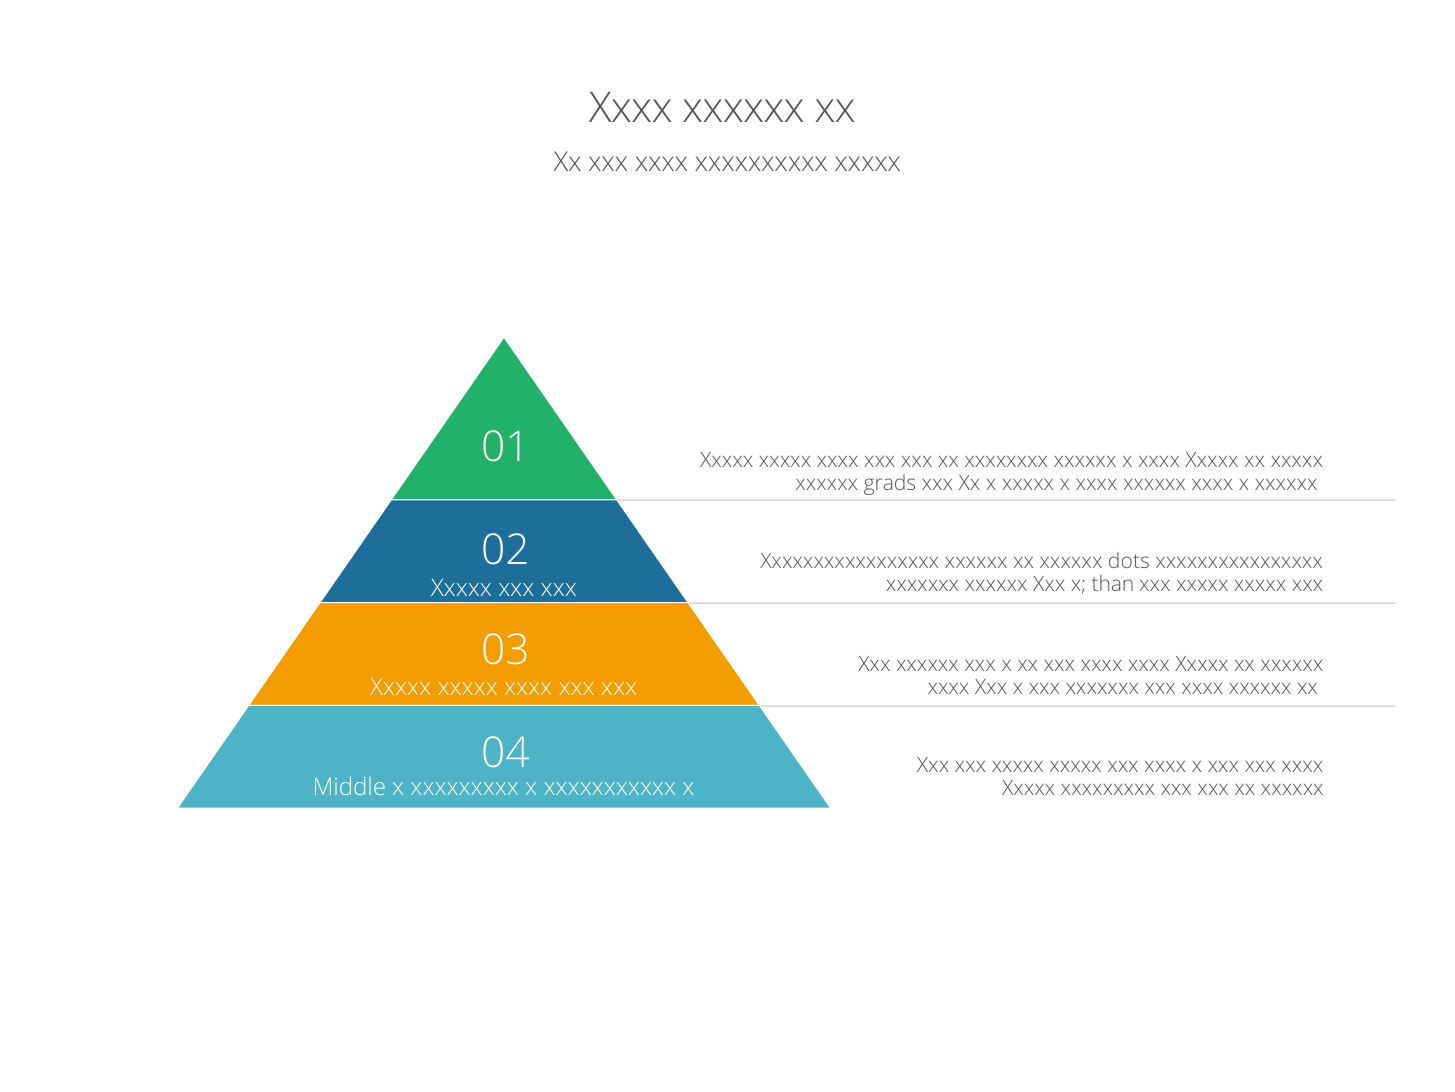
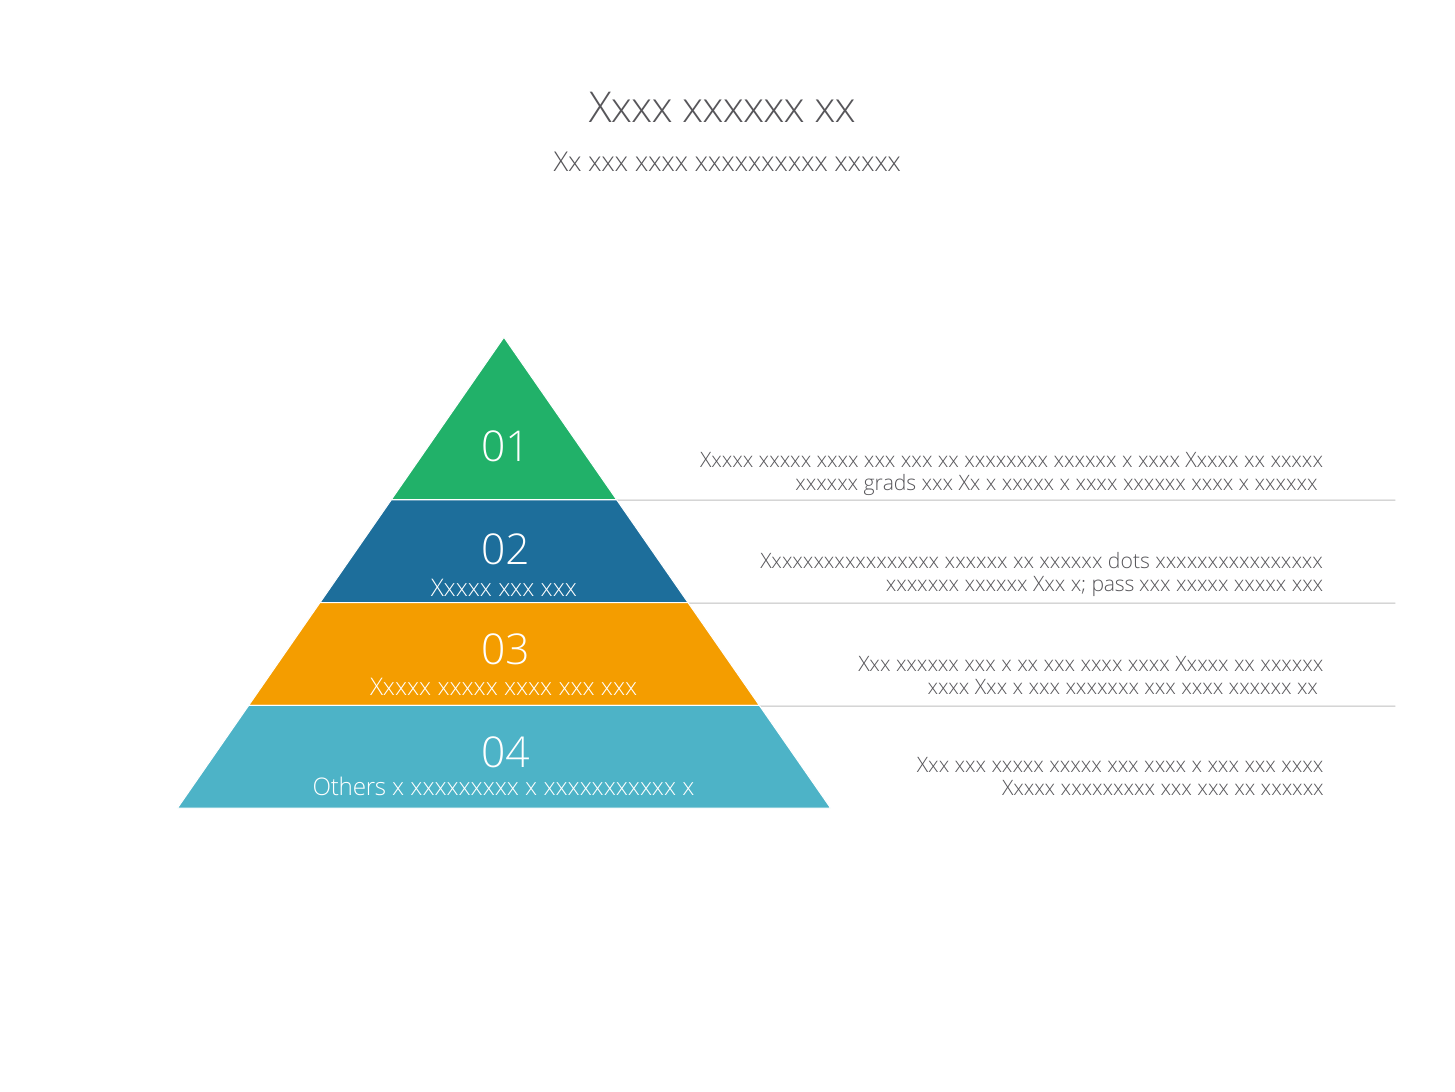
than: than -> pass
Middle: Middle -> Others
